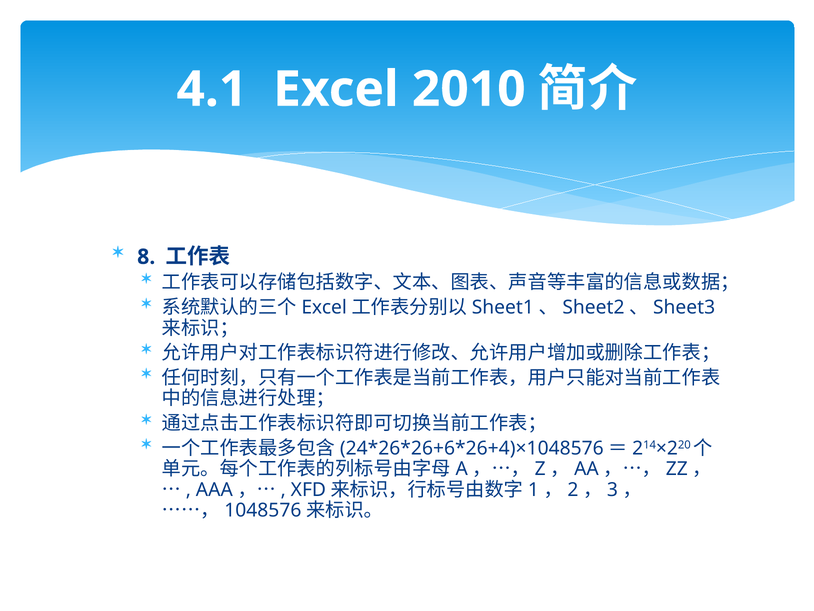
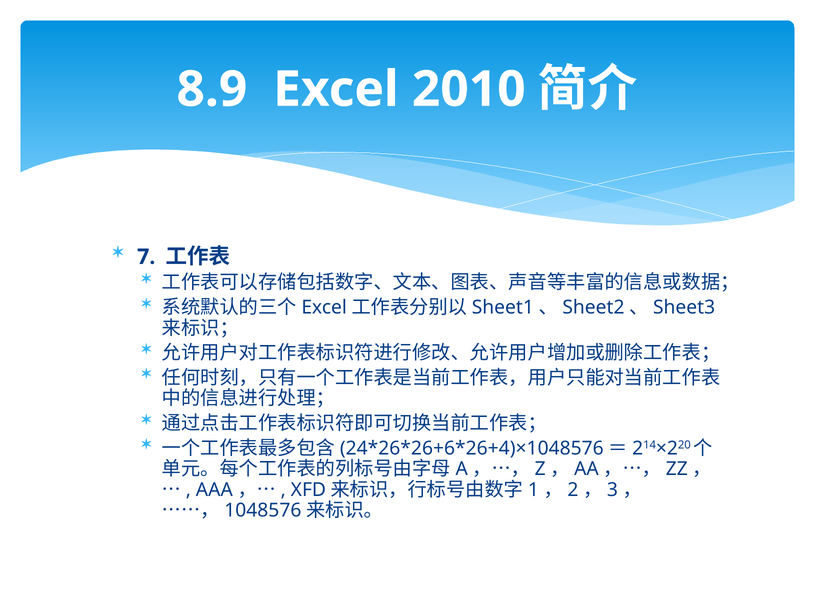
4.1: 4.1 -> 8.9
8: 8 -> 7
